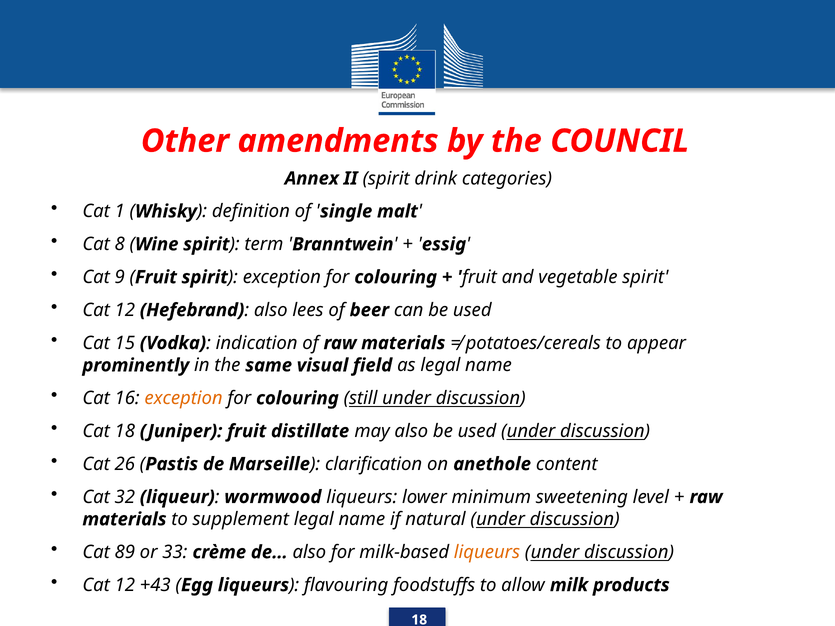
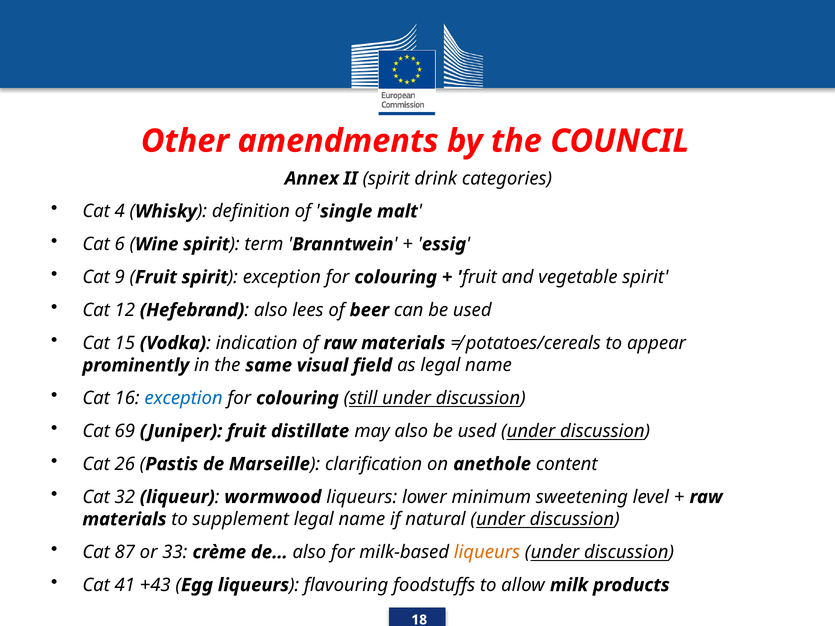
1: 1 -> 4
8: 8 -> 6
exception at (184, 398) colour: orange -> blue
Cat 18: 18 -> 69
89: 89 -> 87
12 at (125, 585): 12 -> 41
